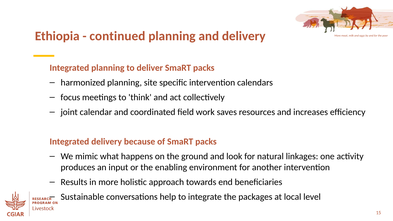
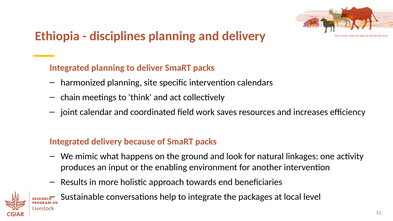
continued: continued -> disciplines
focus: focus -> chain
